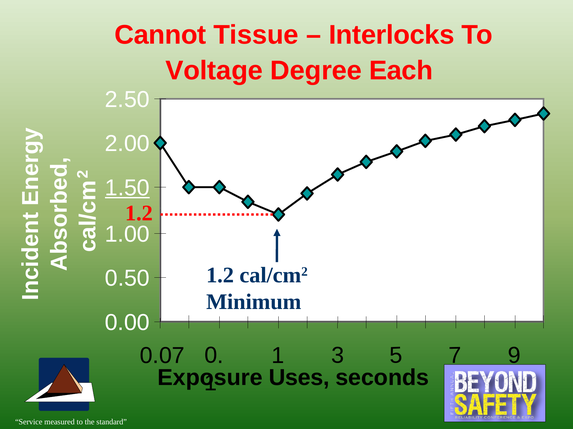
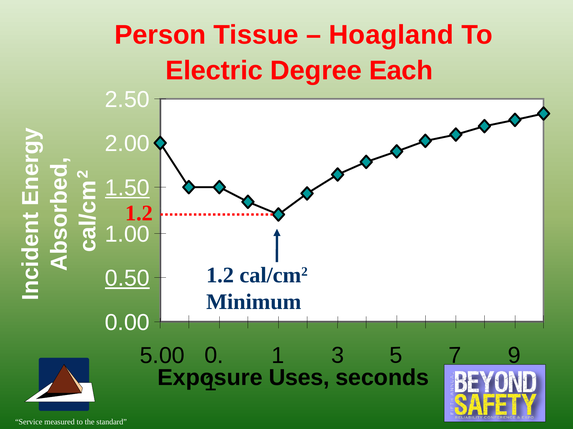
Cannot: Cannot -> Person
Interlocks: Interlocks -> Hoagland
Voltage: Voltage -> Electric
0.50 underline: none -> present
0.07: 0.07 -> 5.00
